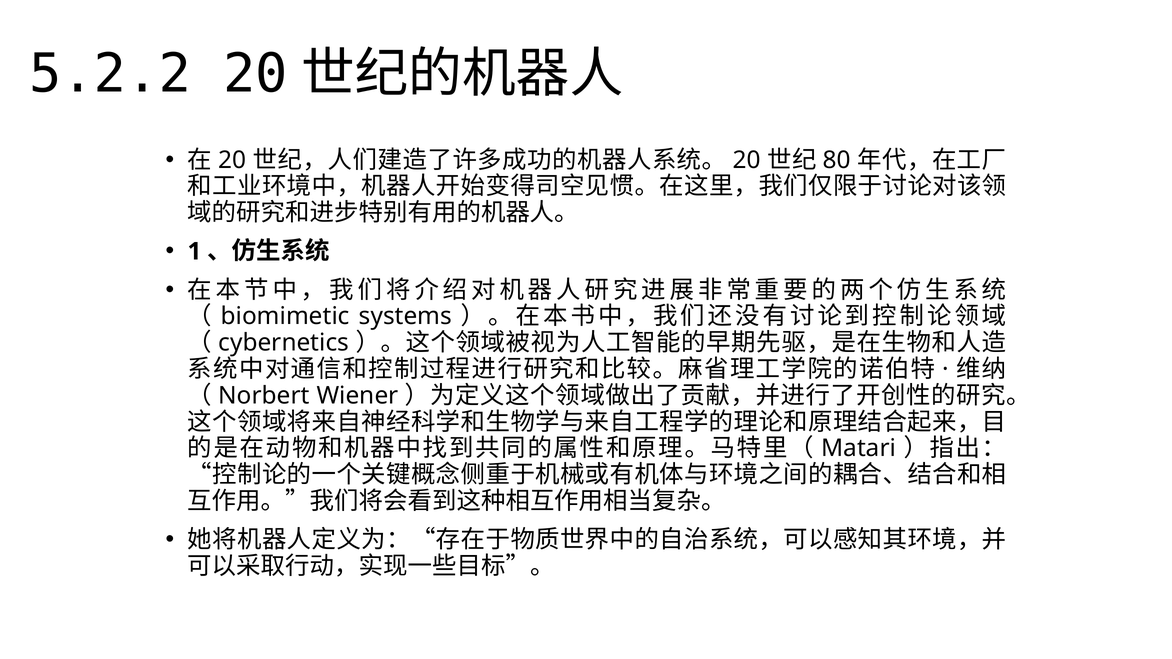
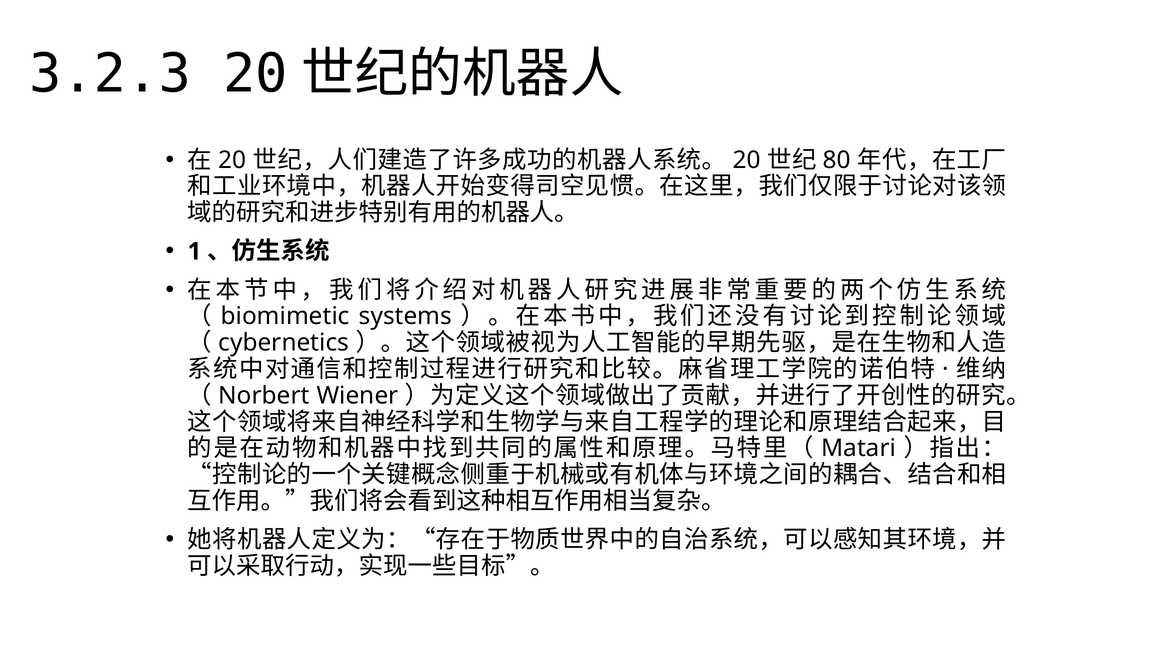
5.2.2: 5.2.2 -> 3.2.3
